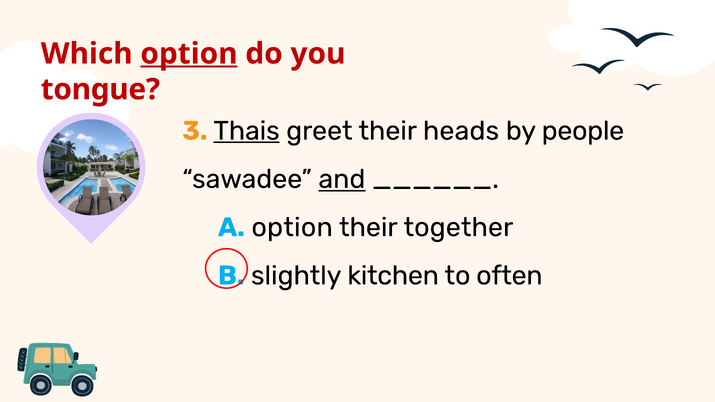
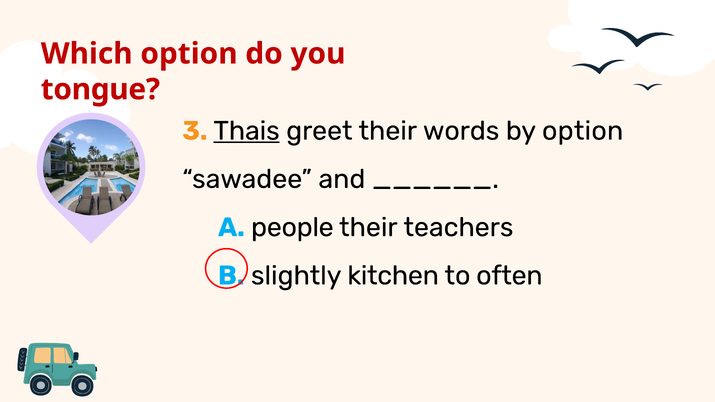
option at (189, 54) underline: present -> none
heads: heads -> words
by people: people -> option
and underline: present -> none
A option: option -> people
together: together -> teachers
